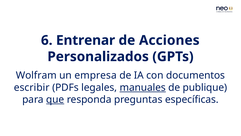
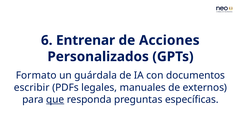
Wolfram: Wolfram -> Formato
empresa: empresa -> guárdala
manuales underline: present -> none
publique: publique -> externos
